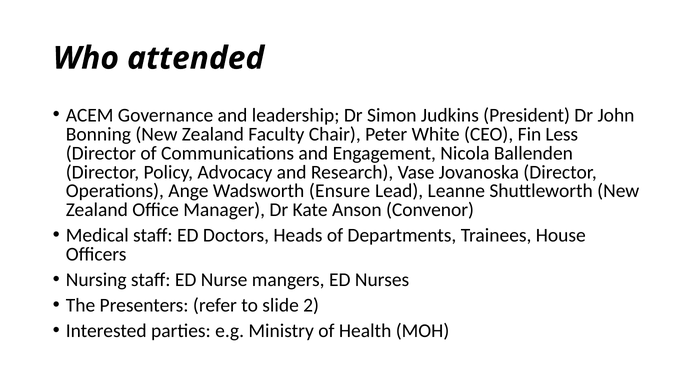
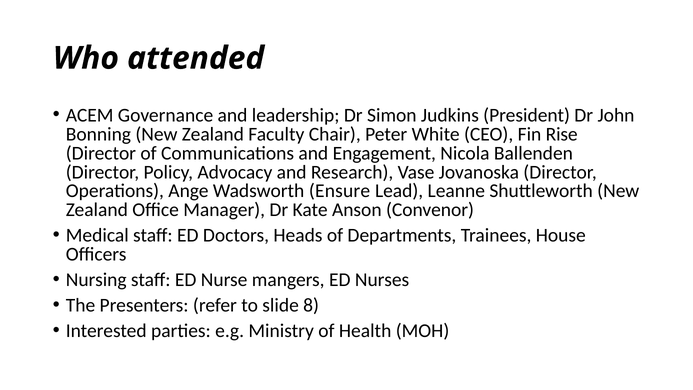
Less: Less -> Rise
2: 2 -> 8
